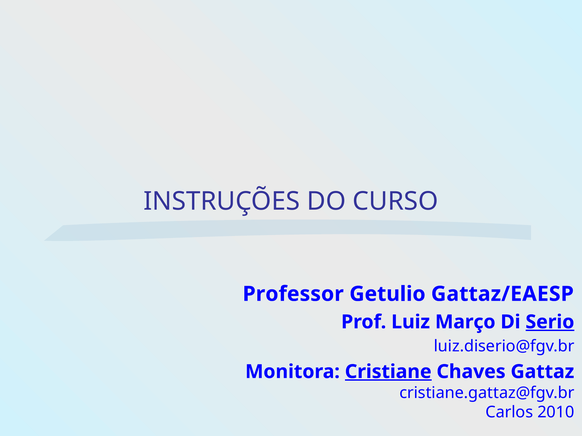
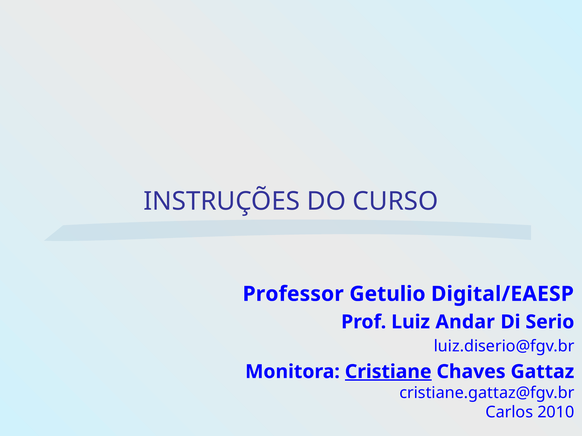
Gattaz/EAESP: Gattaz/EAESP -> Digital/EAESP
Março: Março -> Andar
Serio underline: present -> none
